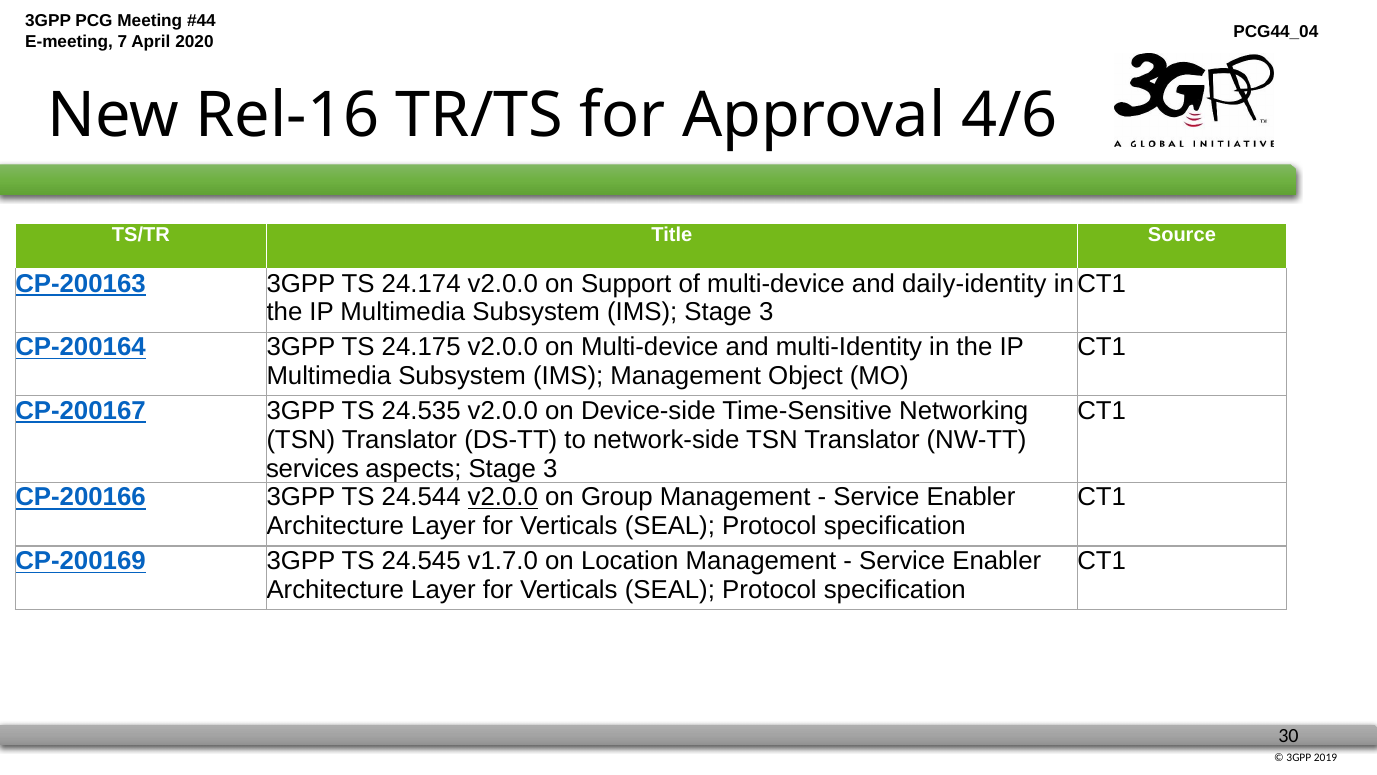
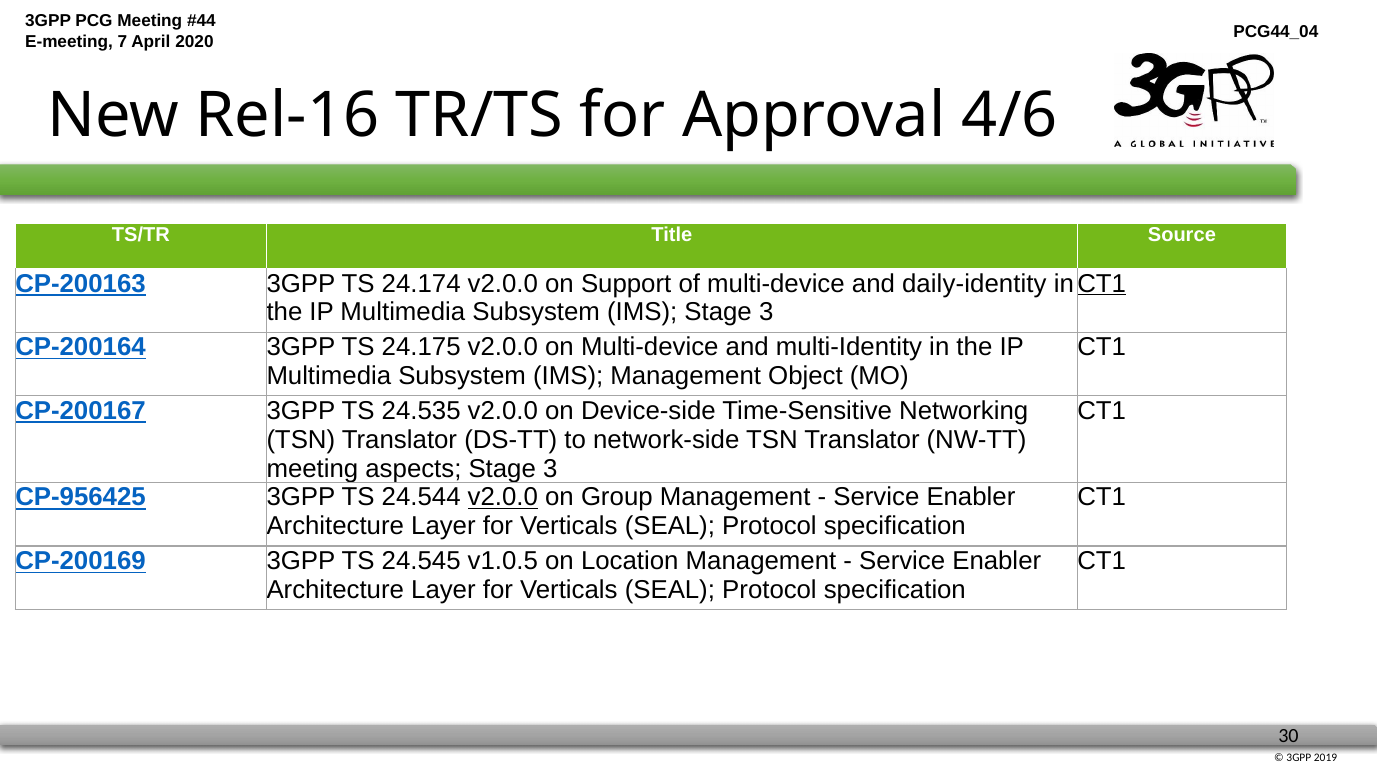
CT1 at (1102, 283) underline: none -> present
services at (313, 468): services -> meeting
CP-200166: CP-200166 -> CP-956425
v1.7.0: v1.7.0 -> v1.0.5
